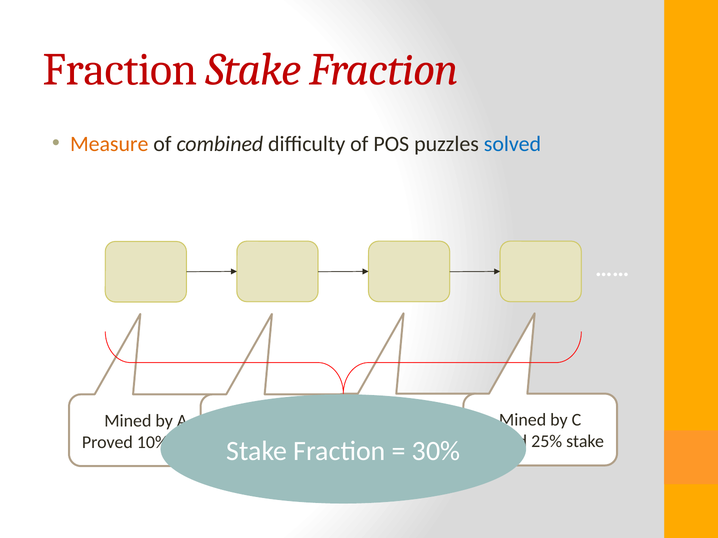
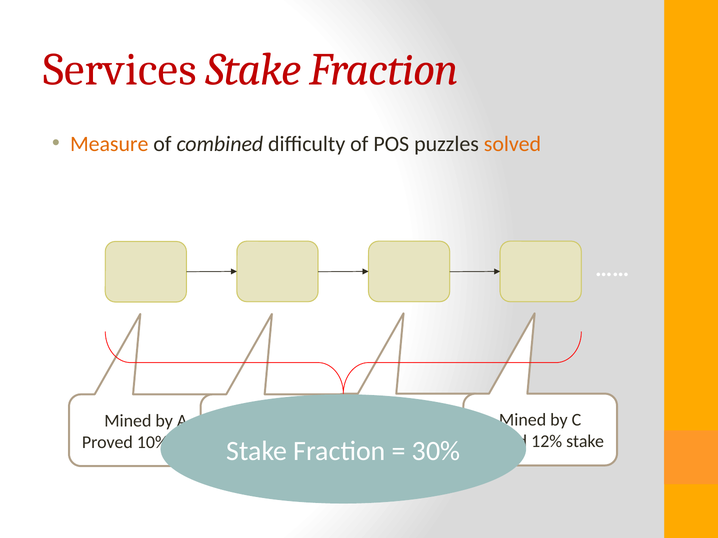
Fraction at (120, 70): Fraction -> Services
solved colour: blue -> orange
25%: 25% -> 12%
